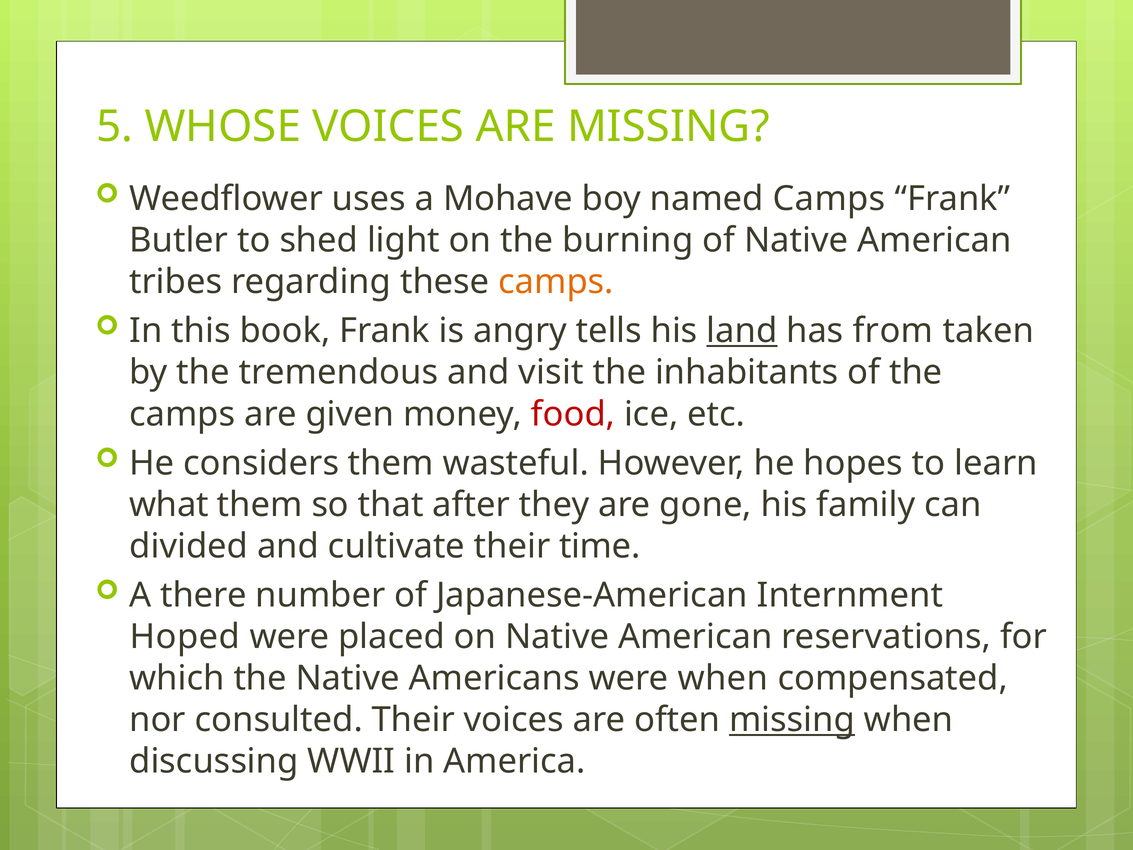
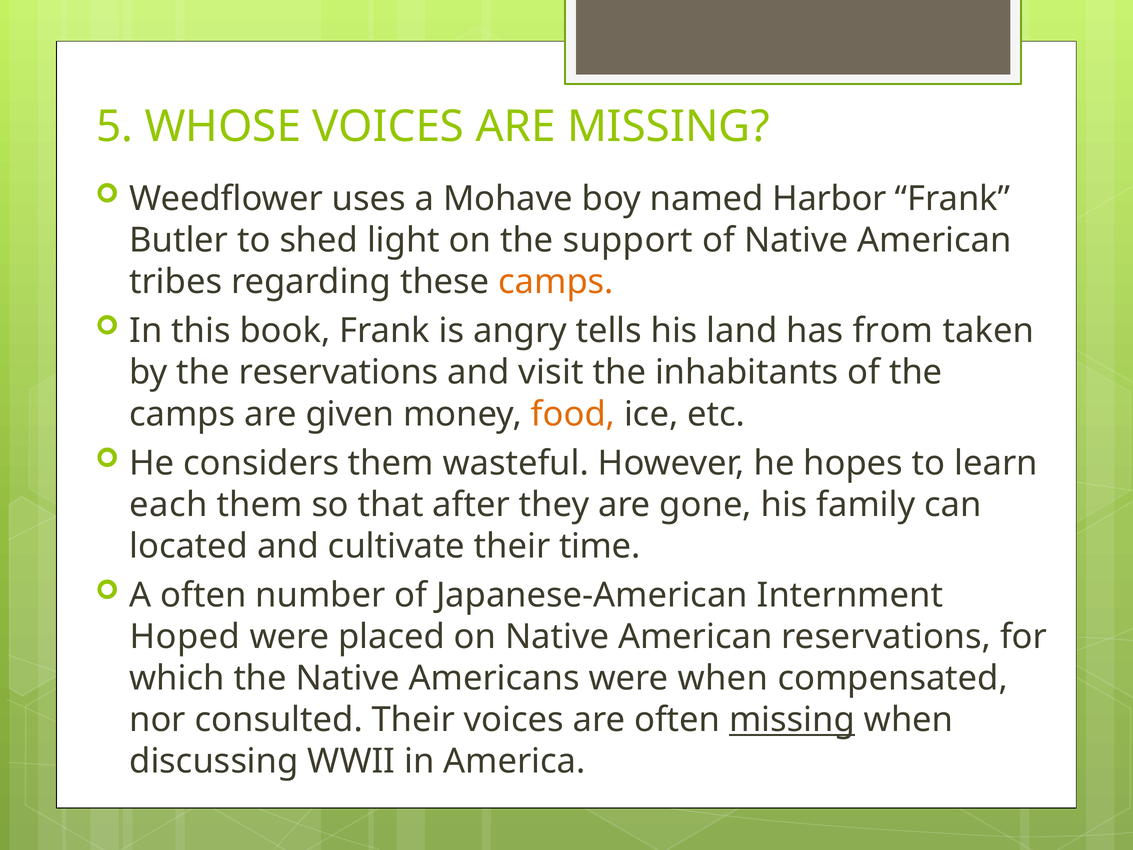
named Camps: Camps -> Harbor
burning: burning -> support
land underline: present -> none
the tremendous: tremendous -> reservations
food colour: red -> orange
what: what -> each
divided: divided -> located
A there: there -> often
